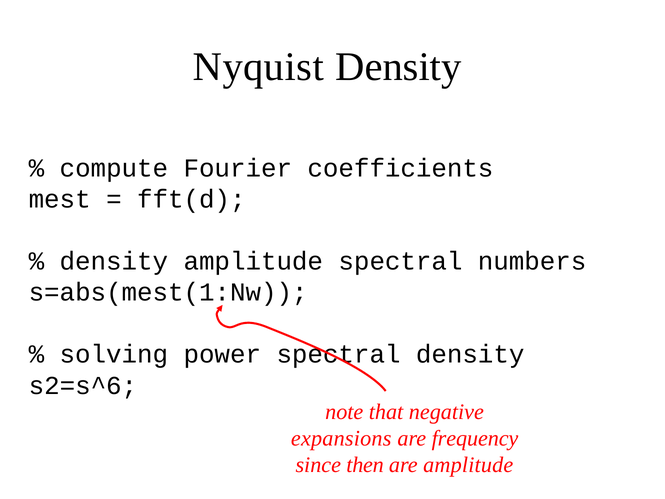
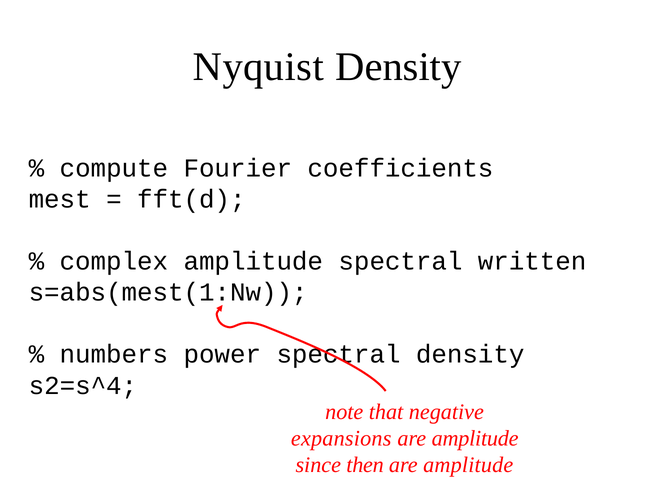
density at (114, 261): density -> complex
numbers: numbers -> written
solving: solving -> numbers
s2=s^6: s2=s^6 -> s2=s^4
frequency at (475, 438): frequency -> amplitude
